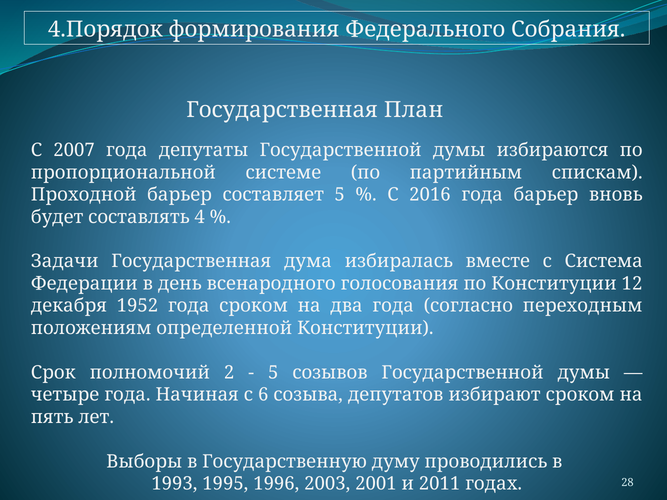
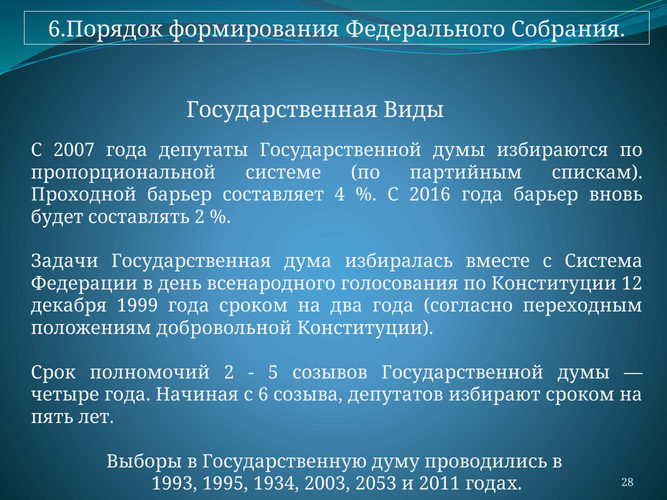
4.Порядок: 4.Порядок -> 6.Порядок
План: План -> Виды
составляет 5: 5 -> 4
составлять 4: 4 -> 2
1952: 1952 -> 1999
определенной: определенной -> добровольной
1996: 1996 -> 1934
2001: 2001 -> 2053
